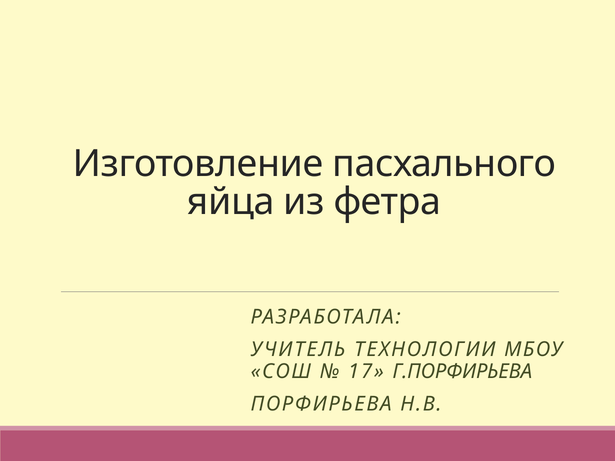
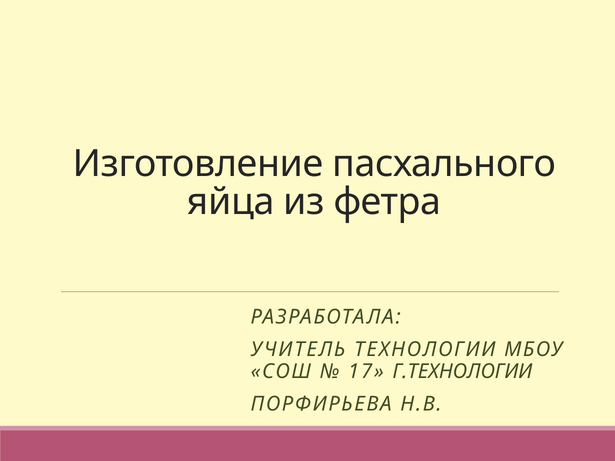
Г.ПОРФИРЬЕВА: Г.ПОРФИРЬЕВА -> Г.ТЕХНОЛОГИИ
